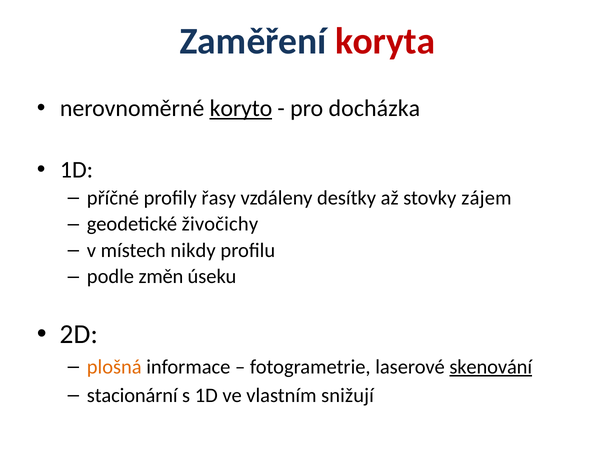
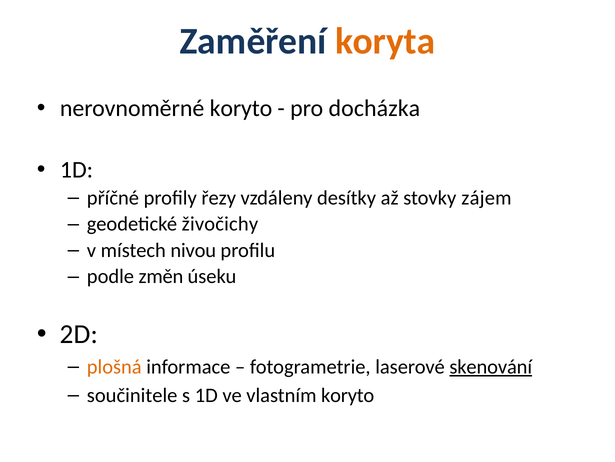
koryta colour: red -> orange
koryto at (241, 108) underline: present -> none
řasy: řasy -> řezy
nikdy: nikdy -> nivou
stacionární: stacionární -> součinitele
vlastním snižují: snižují -> koryto
